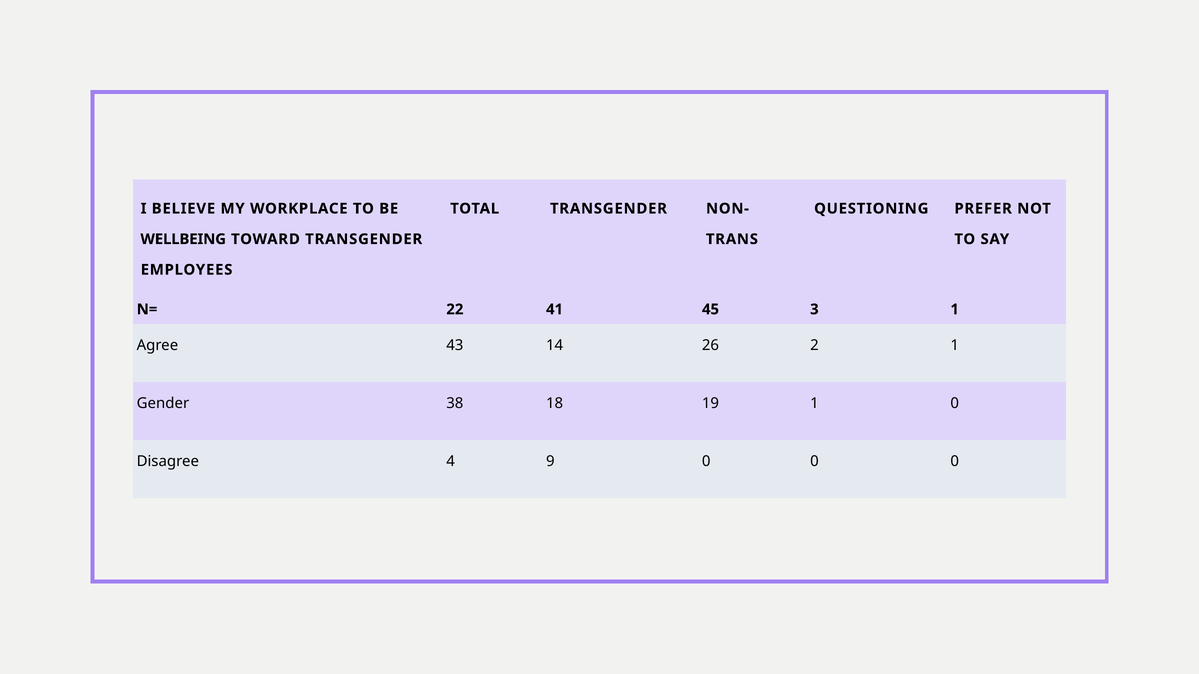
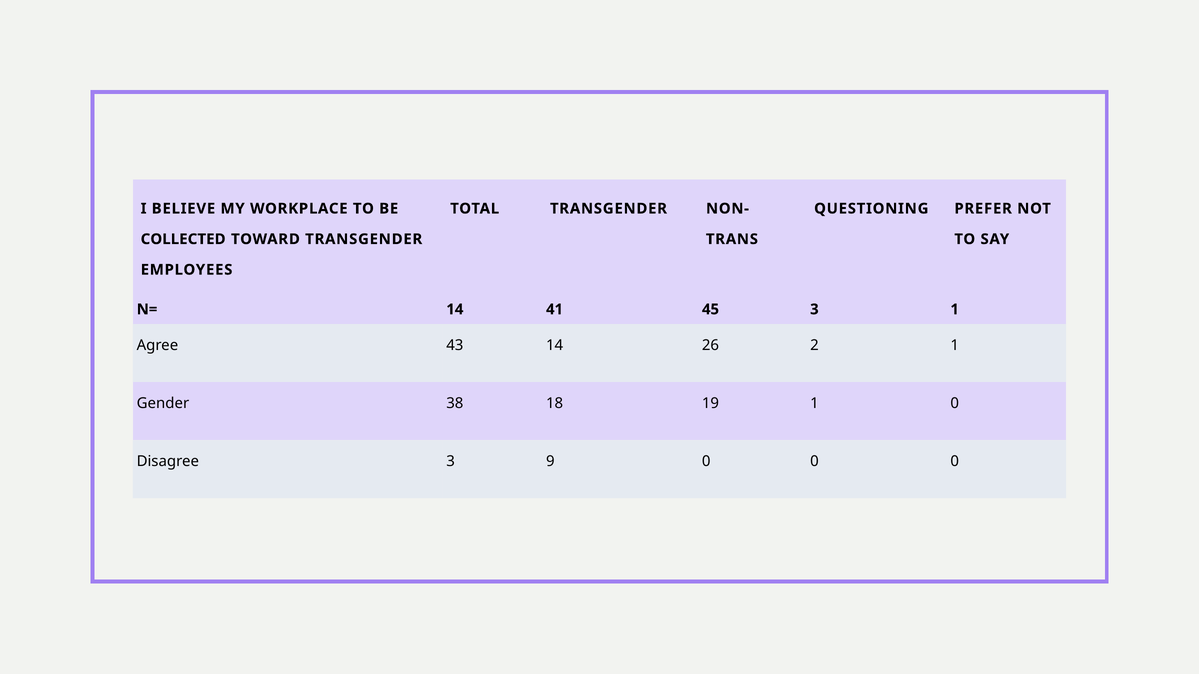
WELLBEING: WELLBEING -> COLLECTED
N= 22: 22 -> 14
Disagree 4: 4 -> 3
